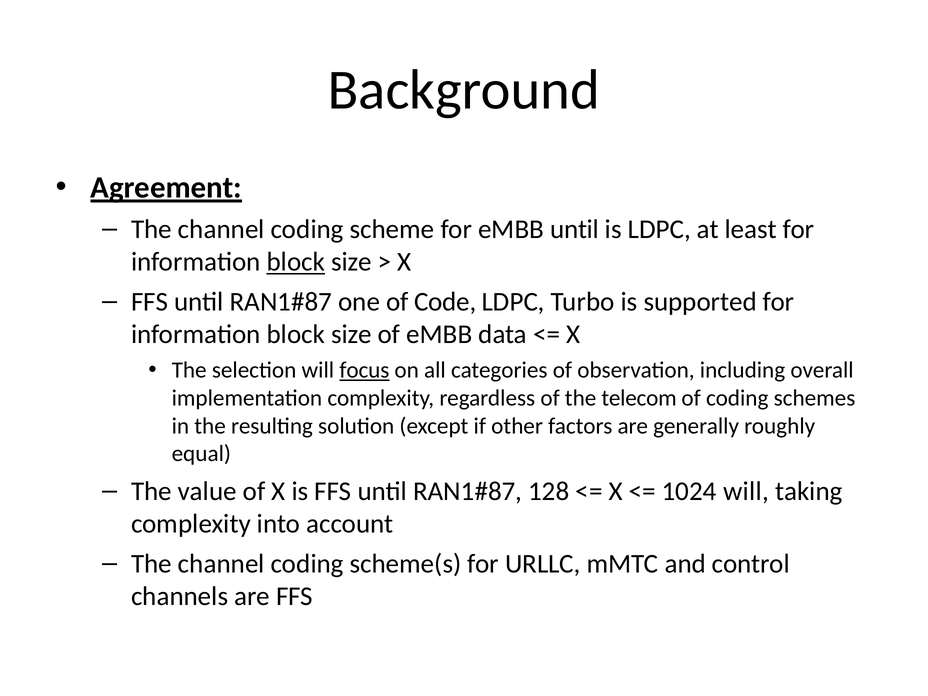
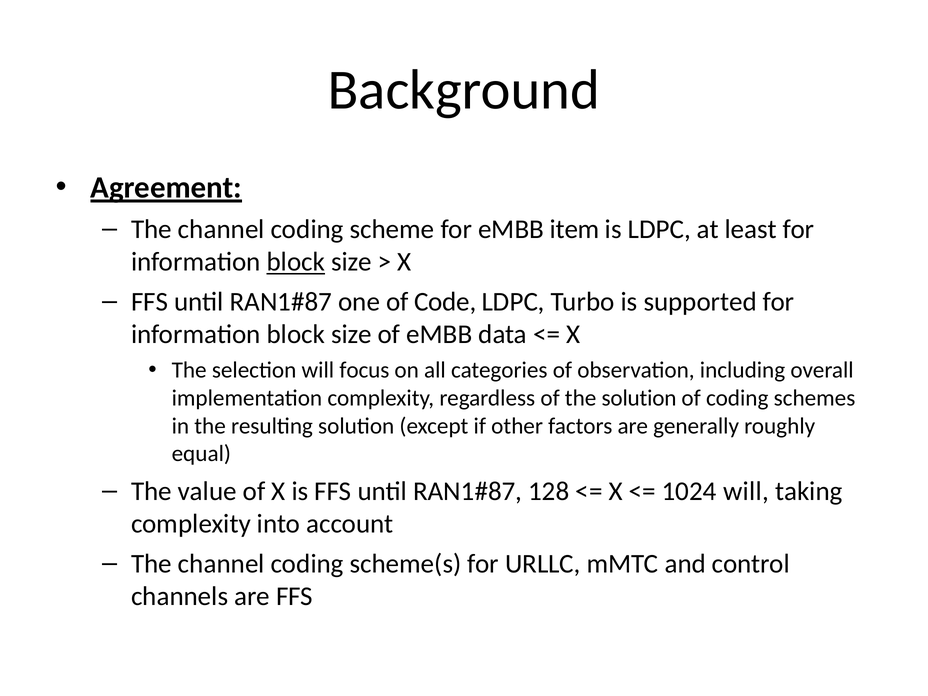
eMBB until: until -> item
focus underline: present -> none
the telecom: telecom -> solution
